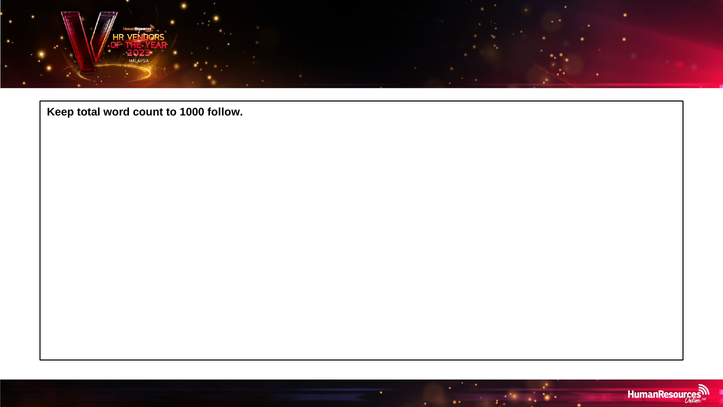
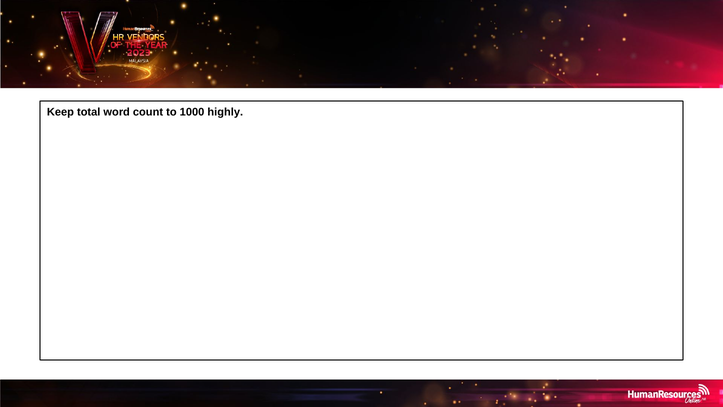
follow: follow -> highly
